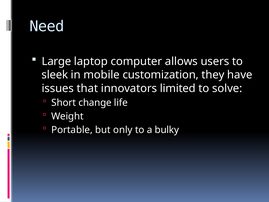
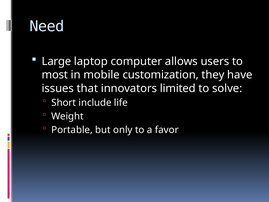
sleek: sleek -> most
change: change -> include
bulky: bulky -> favor
